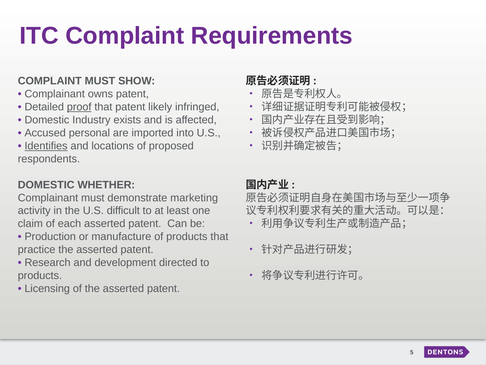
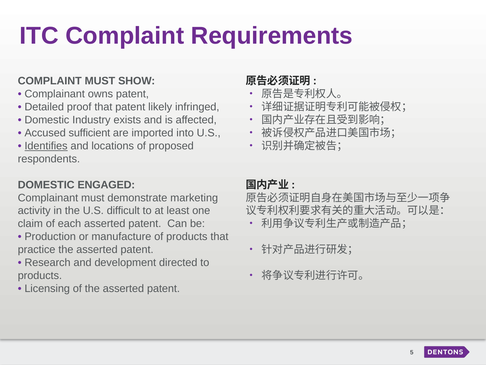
proof underline: present -> none
personal: personal -> sufficient
WHETHER: WHETHER -> ENGAGED
